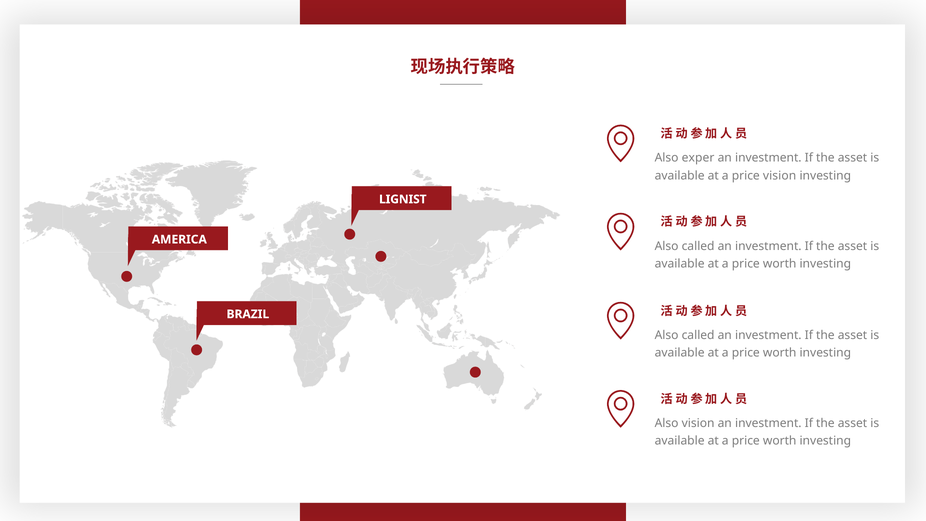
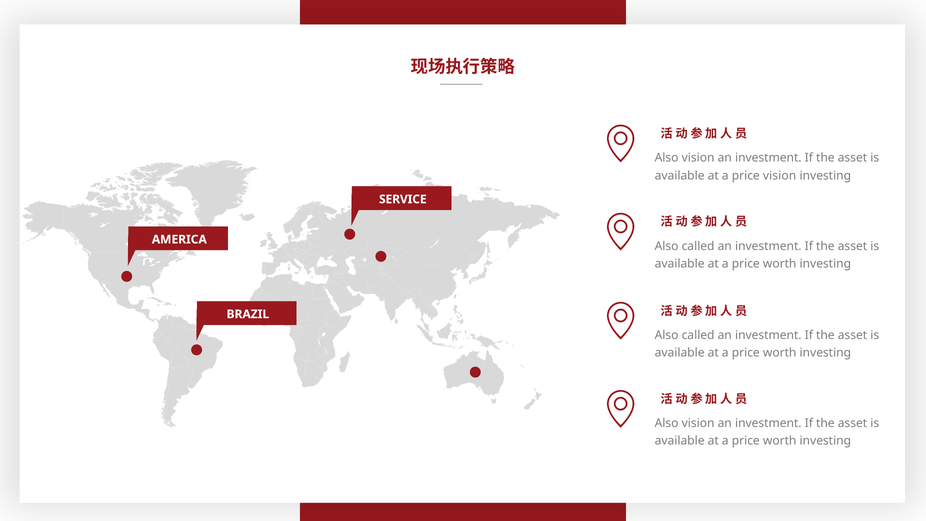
exper at (698, 158): exper -> vision
LIGNIST: LIGNIST -> SERVICE
